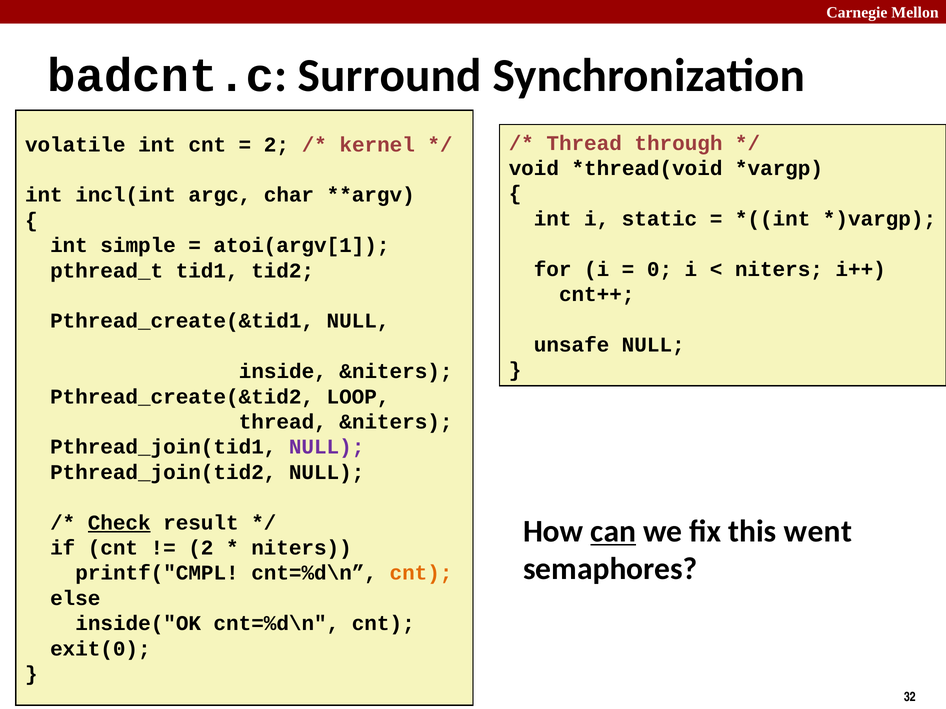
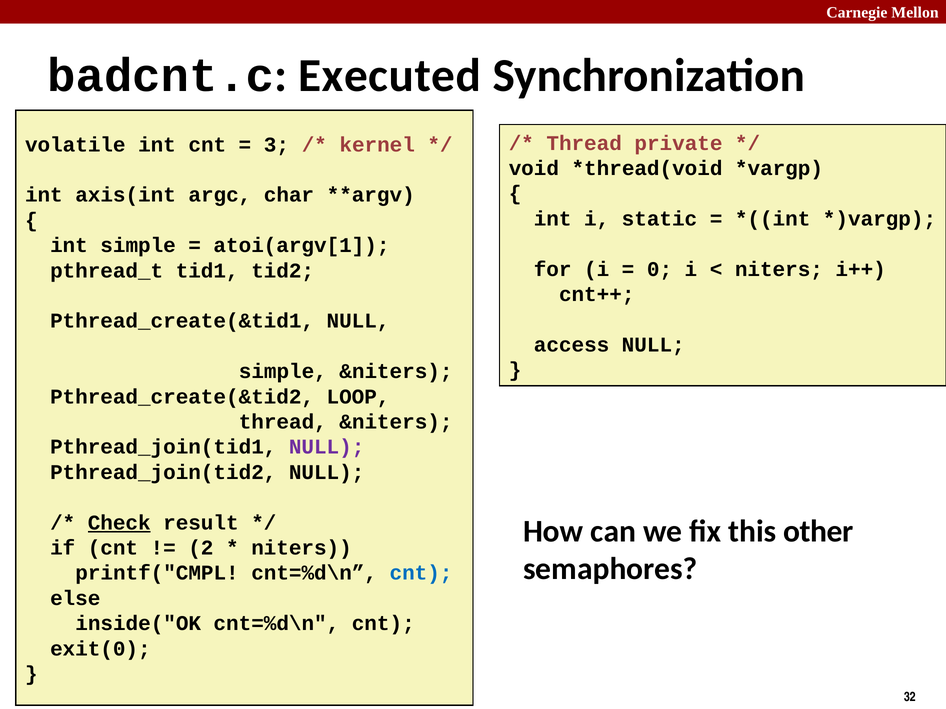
Surround: Surround -> Executed
through: through -> private
2 at (276, 145): 2 -> 3
incl(int: incl(int -> axis(int
unsafe: unsafe -> access
inside at (283, 372): inside -> simple
can underline: present -> none
went: went -> other
cnt at (421, 573) colour: orange -> blue
